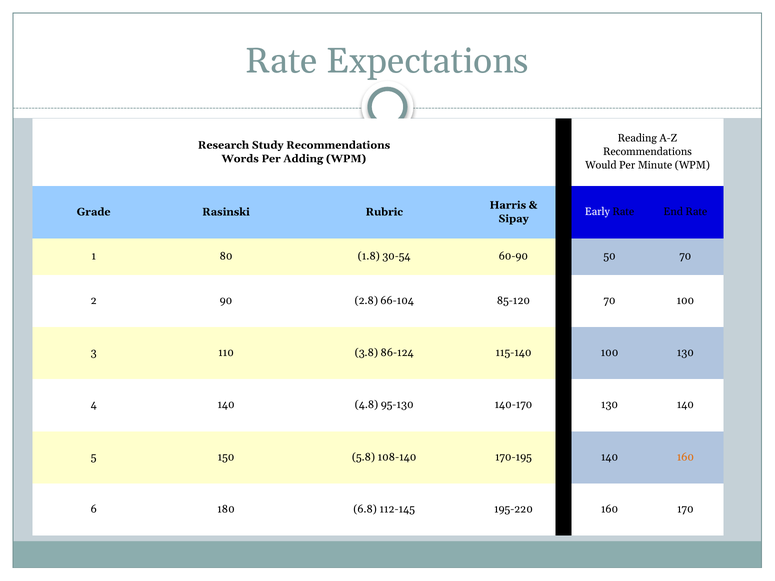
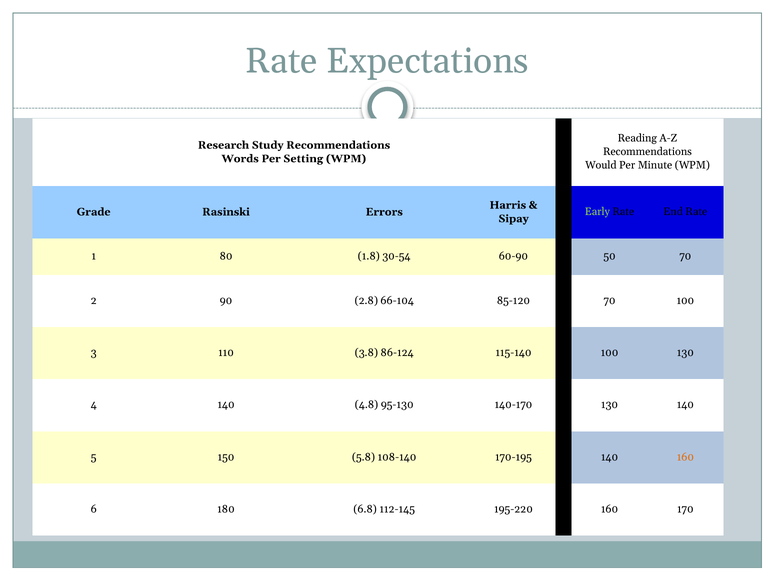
Adding: Adding -> Setting
Rubric: Rubric -> Errors
Early colour: white -> light green
